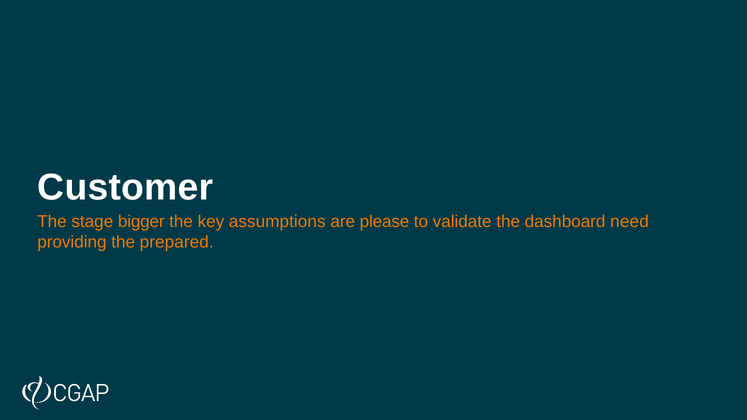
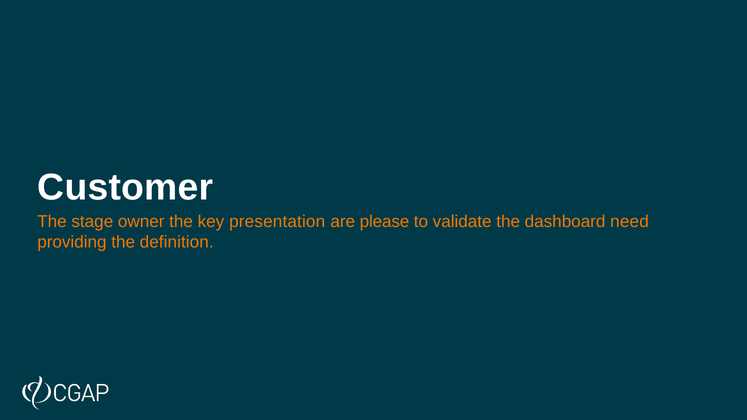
bigger: bigger -> owner
assumptions: assumptions -> presentation
prepared: prepared -> definition
